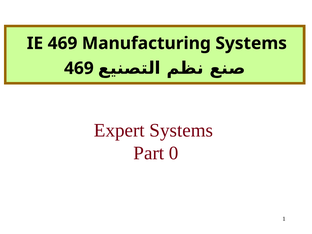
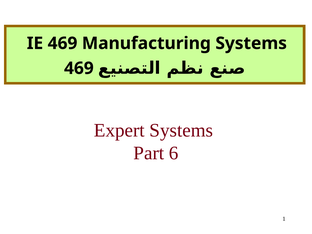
0: 0 -> 6
